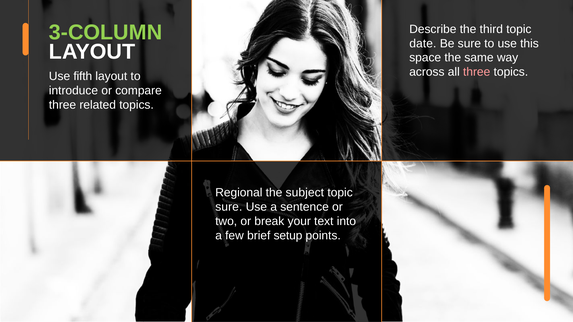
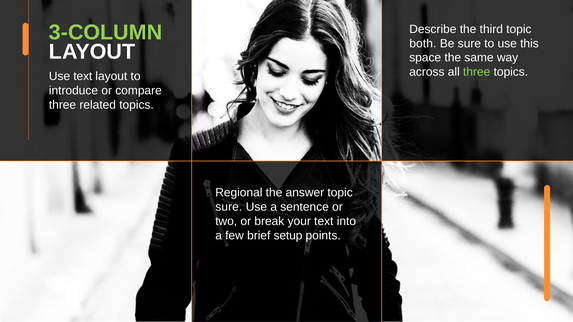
date: date -> both
three at (477, 72) colour: pink -> light green
Use fifth: fifth -> text
subject: subject -> answer
